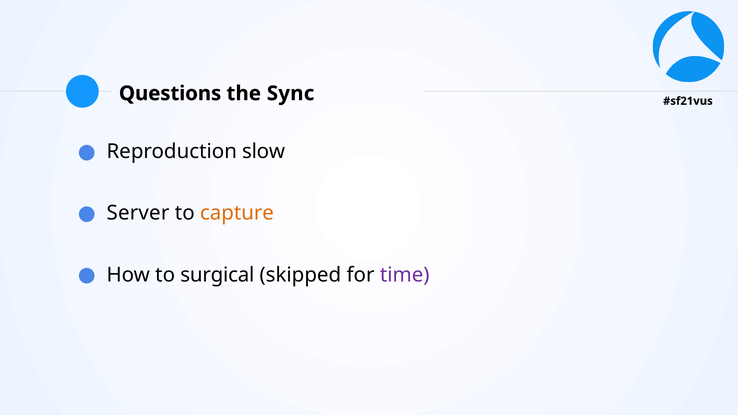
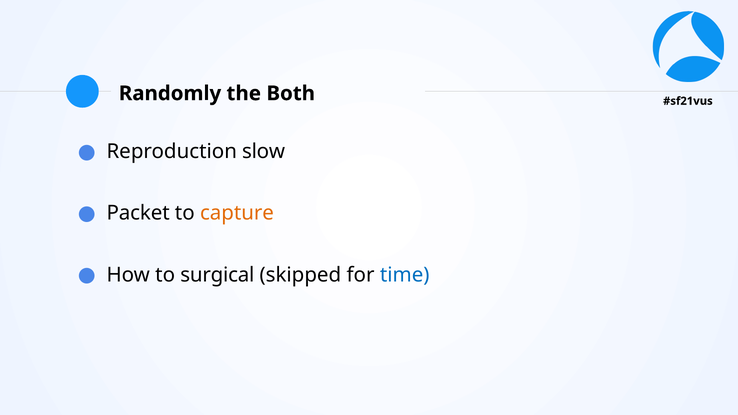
Questions: Questions -> Randomly
Sync: Sync -> Both
Server: Server -> Packet
time colour: purple -> blue
